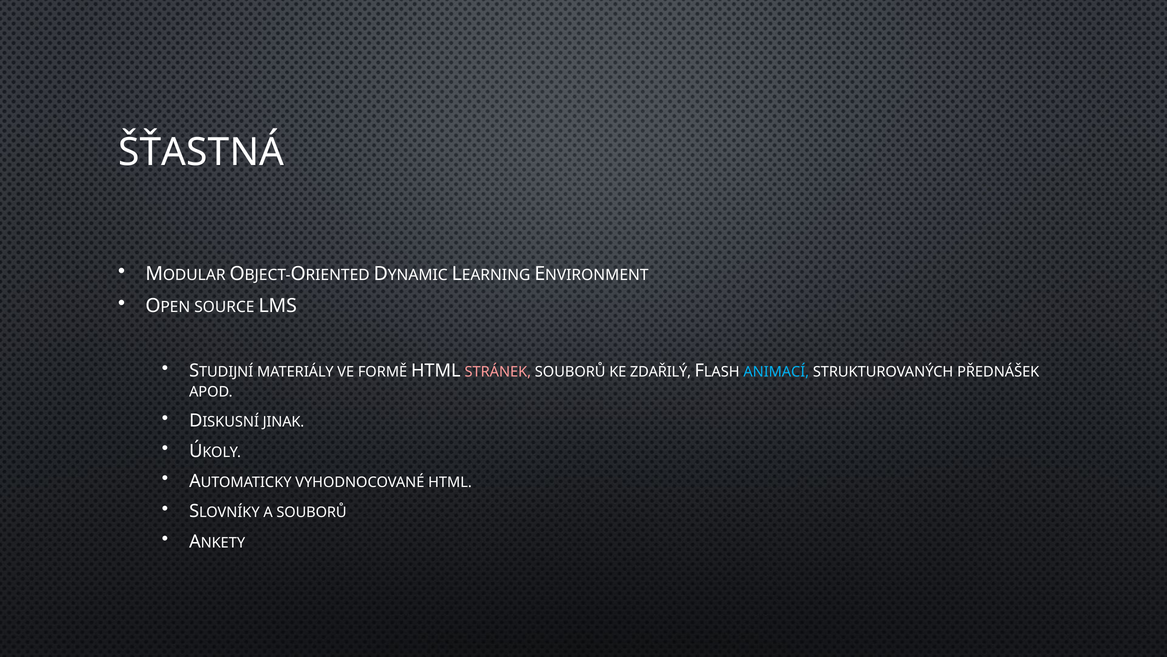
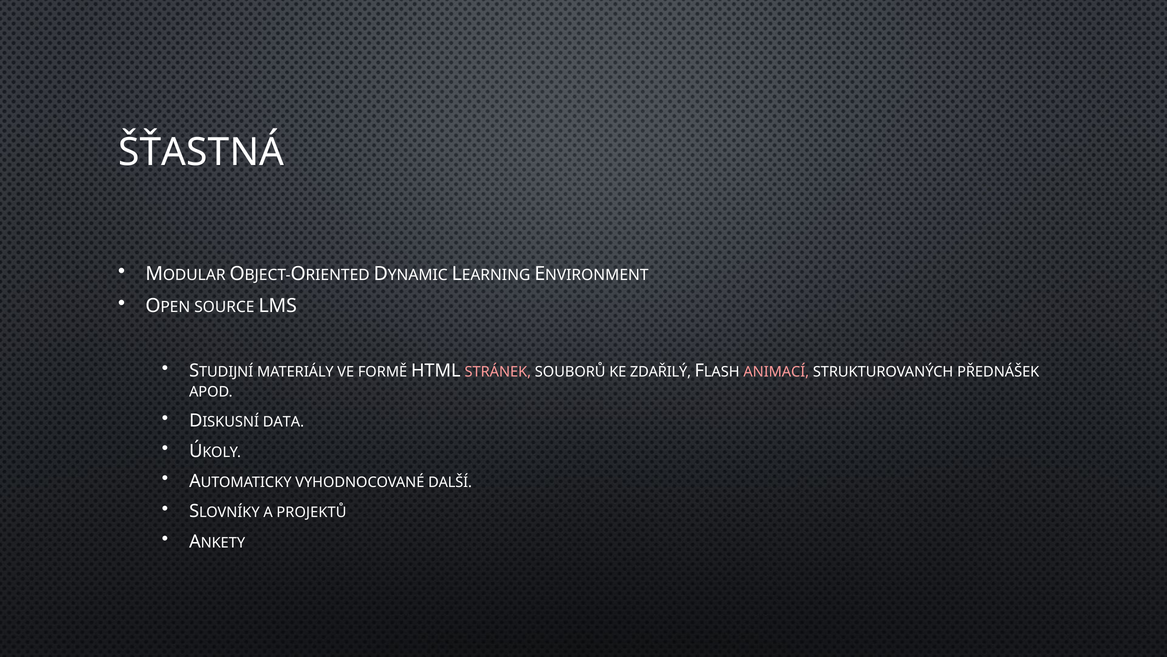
ANIMACÍ colour: light blue -> pink
JINAK: JINAK -> DATA
VYHODNOCOVANÉ HTML: HTML -> DALŠÍ
A SOUBORŮ: SOUBORŮ -> PROJEKTŮ
